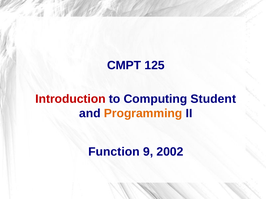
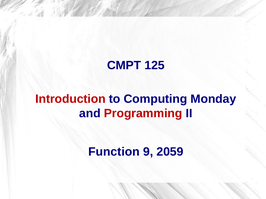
Student: Student -> Monday
Programming colour: orange -> red
2002: 2002 -> 2059
